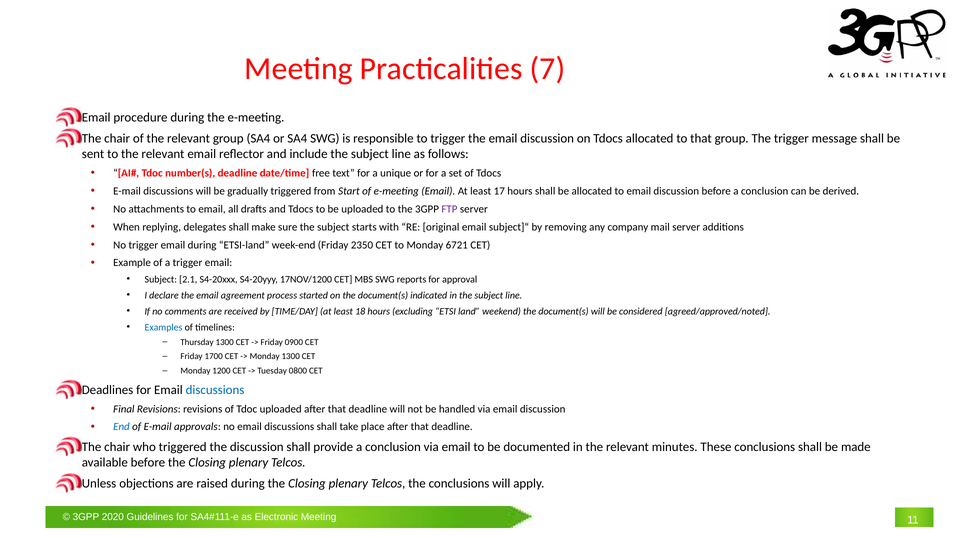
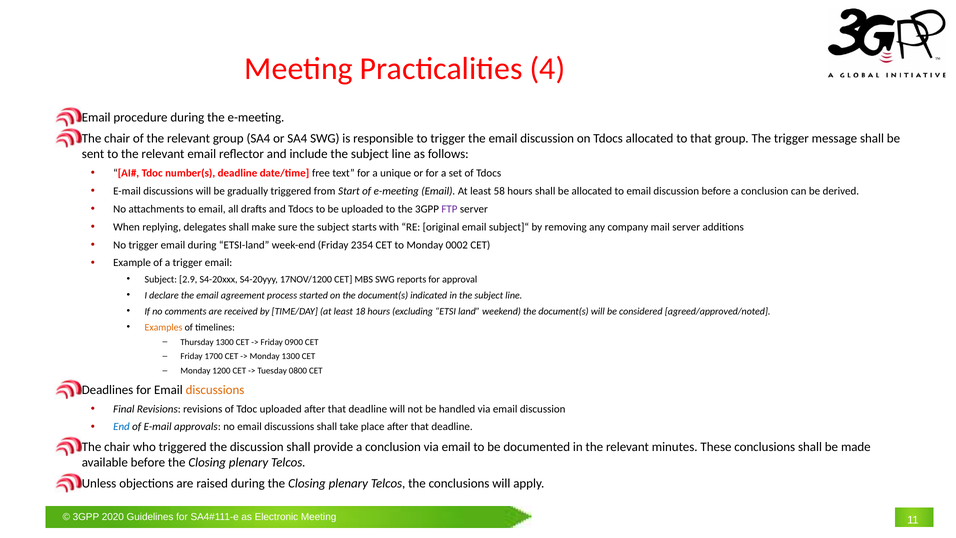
7: 7 -> 4
17: 17 -> 58
2350: 2350 -> 2354
6721: 6721 -> 0002
2.1: 2.1 -> 2.9
Examples colour: blue -> orange
discussions at (215, 390) colour: blue -> orange
